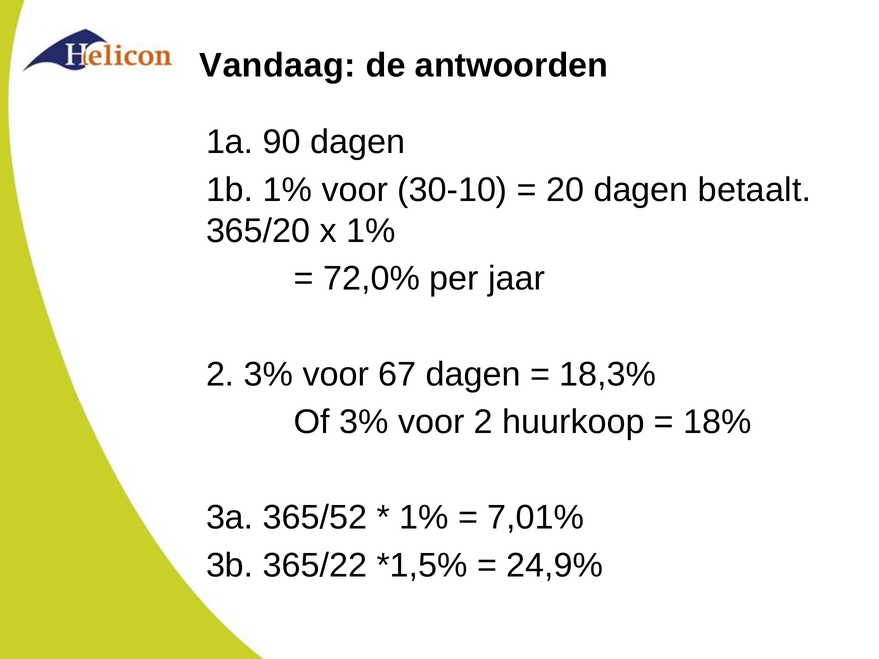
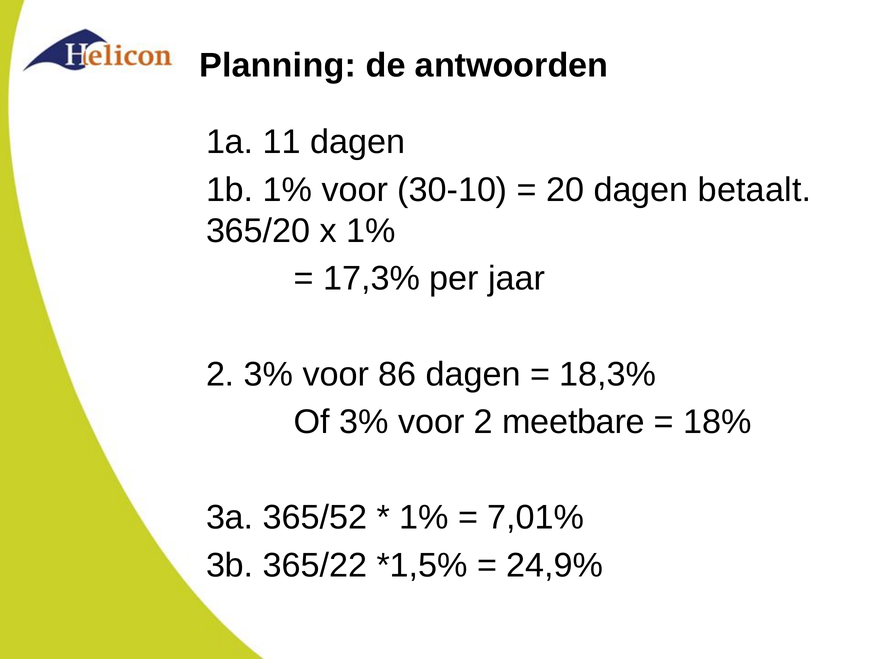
Vandaag: Vandaag -> Planning
90: 90 -> 11
72,0%: 72,0% -> 17,3%
67: 67 -> 86
huurkoop: huurkoop -> meetbare
